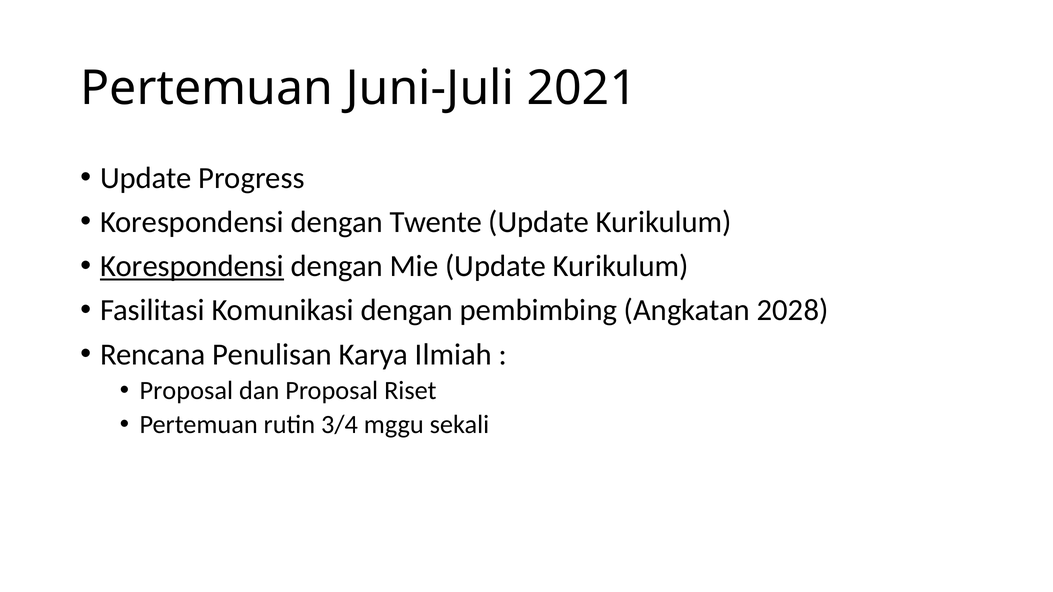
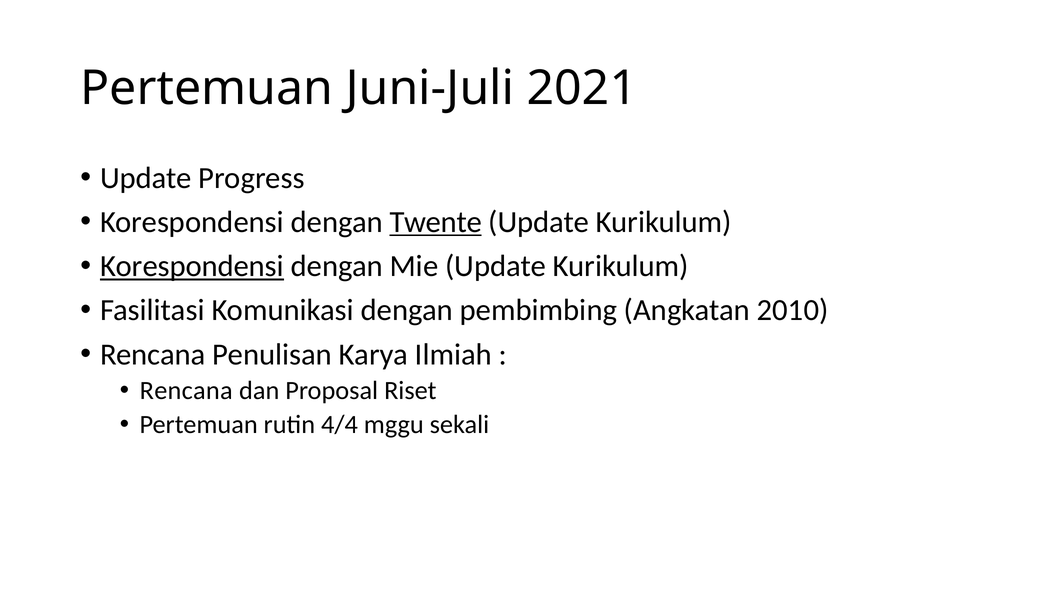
Twente underline: none -> present
2028: 2028 -> 2010
Proposal at (186, 391): Proposal -> Rencana
3/4: 3/4 -> 4/4
